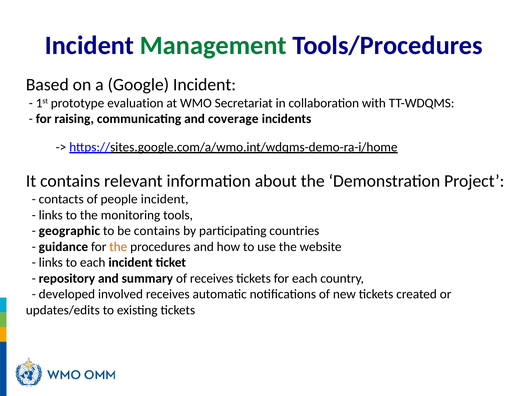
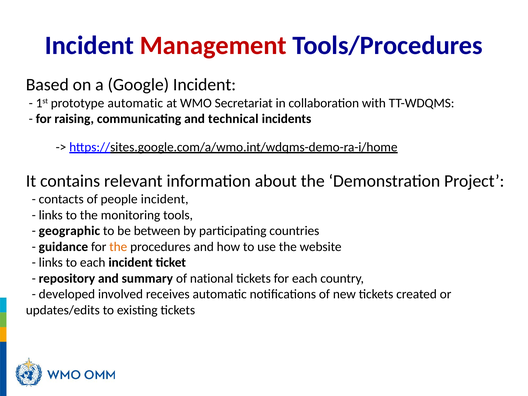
Management colour: green -> red
prototype evaluation: evaluation -> automatic
coverage: coverage -> technical
be contains: contains -> between
of receives: receives -> national
